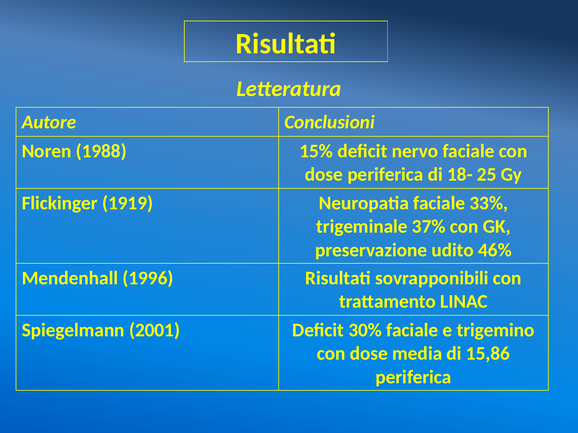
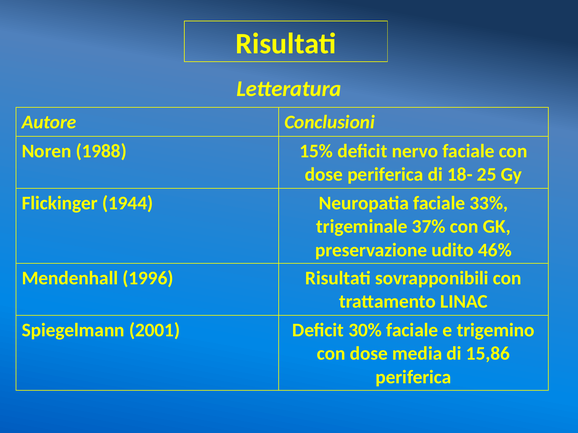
1919: 1919 -> 1944
